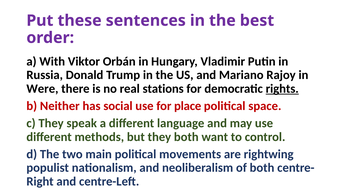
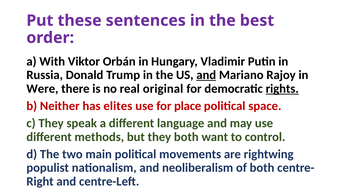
and at (206, 75) underline: none -> present
stations: stations -> original
social: social -> elites
